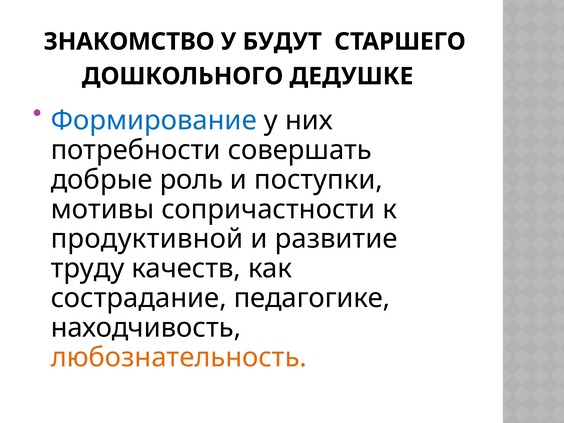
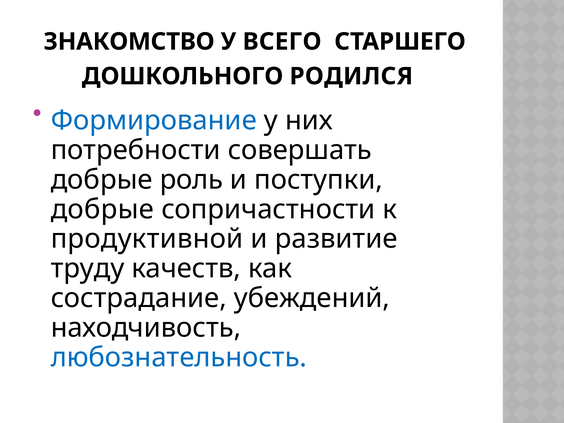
БУДУТ: БУДУТ -> ВСЕГО
ДЕДУШКЕ: ДЕДУШКЕ -> РОДИЛСЯ
мотивы at (102, 209): мотивы -> добрые
педагогике: педагогике -> убеждений
любознательность colour: orange -> blue
